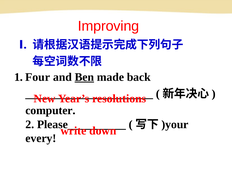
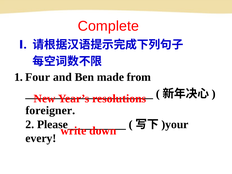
Improving: Improving -> Complete
Ben underline: present -> none
back: back -> from
computer: computer -> foreigner
